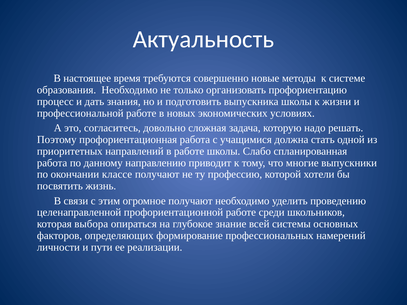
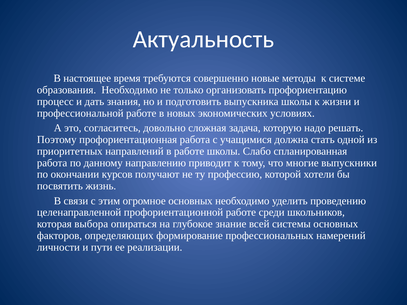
классе: классе -> курсов
огромное получают: получают -> основных
